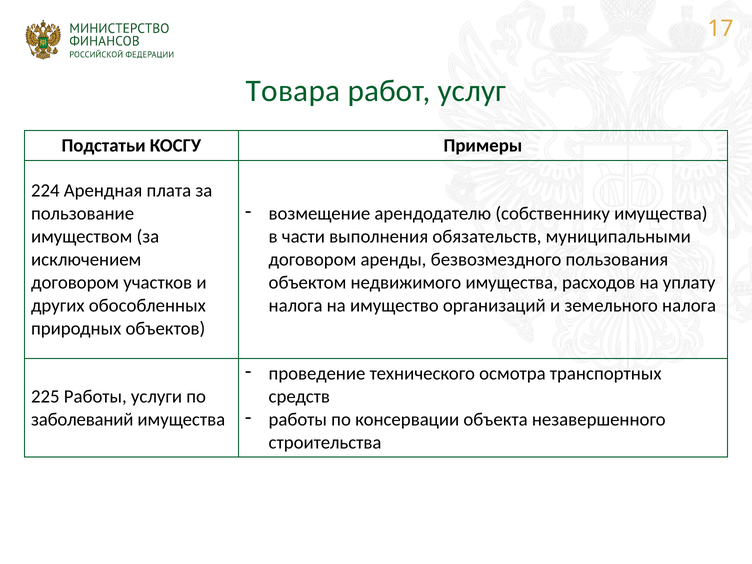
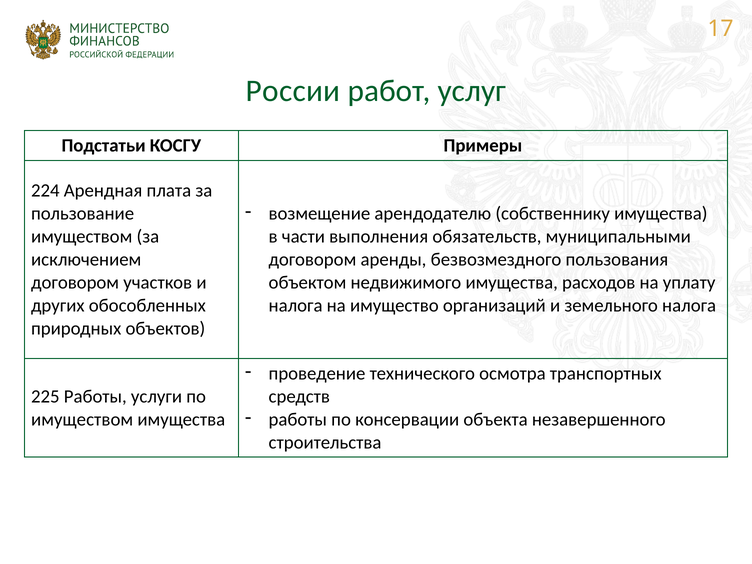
Товара: Товара -> России
заболеваний at (82, 419): заболеваний -> имуществом
